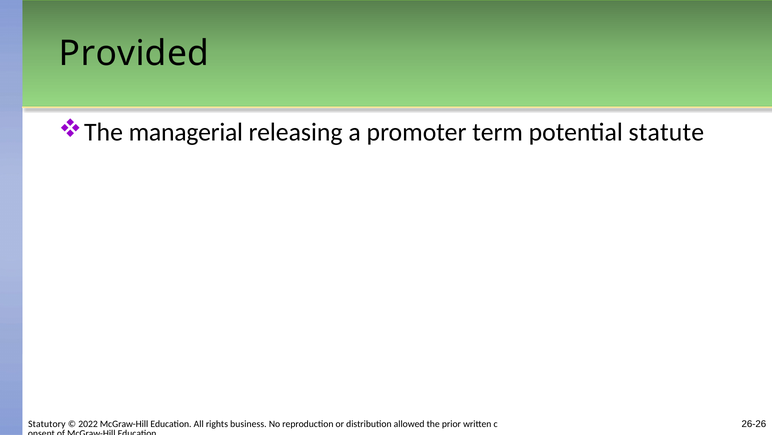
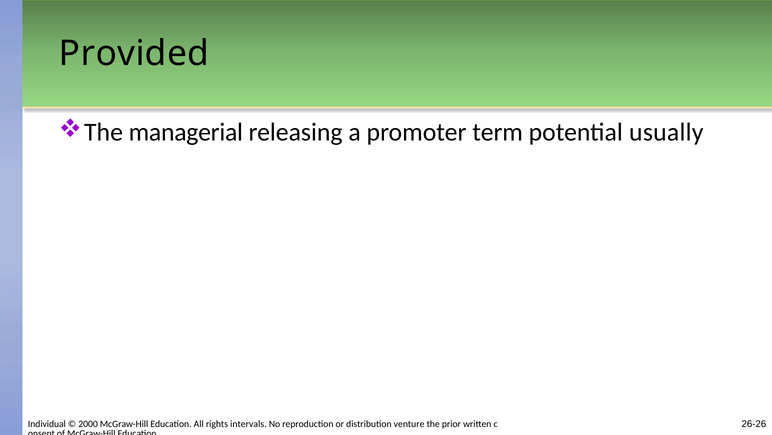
statute: statute -> usually
Statutory: Statutory -> Individual
2022: 2022 -> 2000
business: business -> intervals
allowed: allowed -> venture
